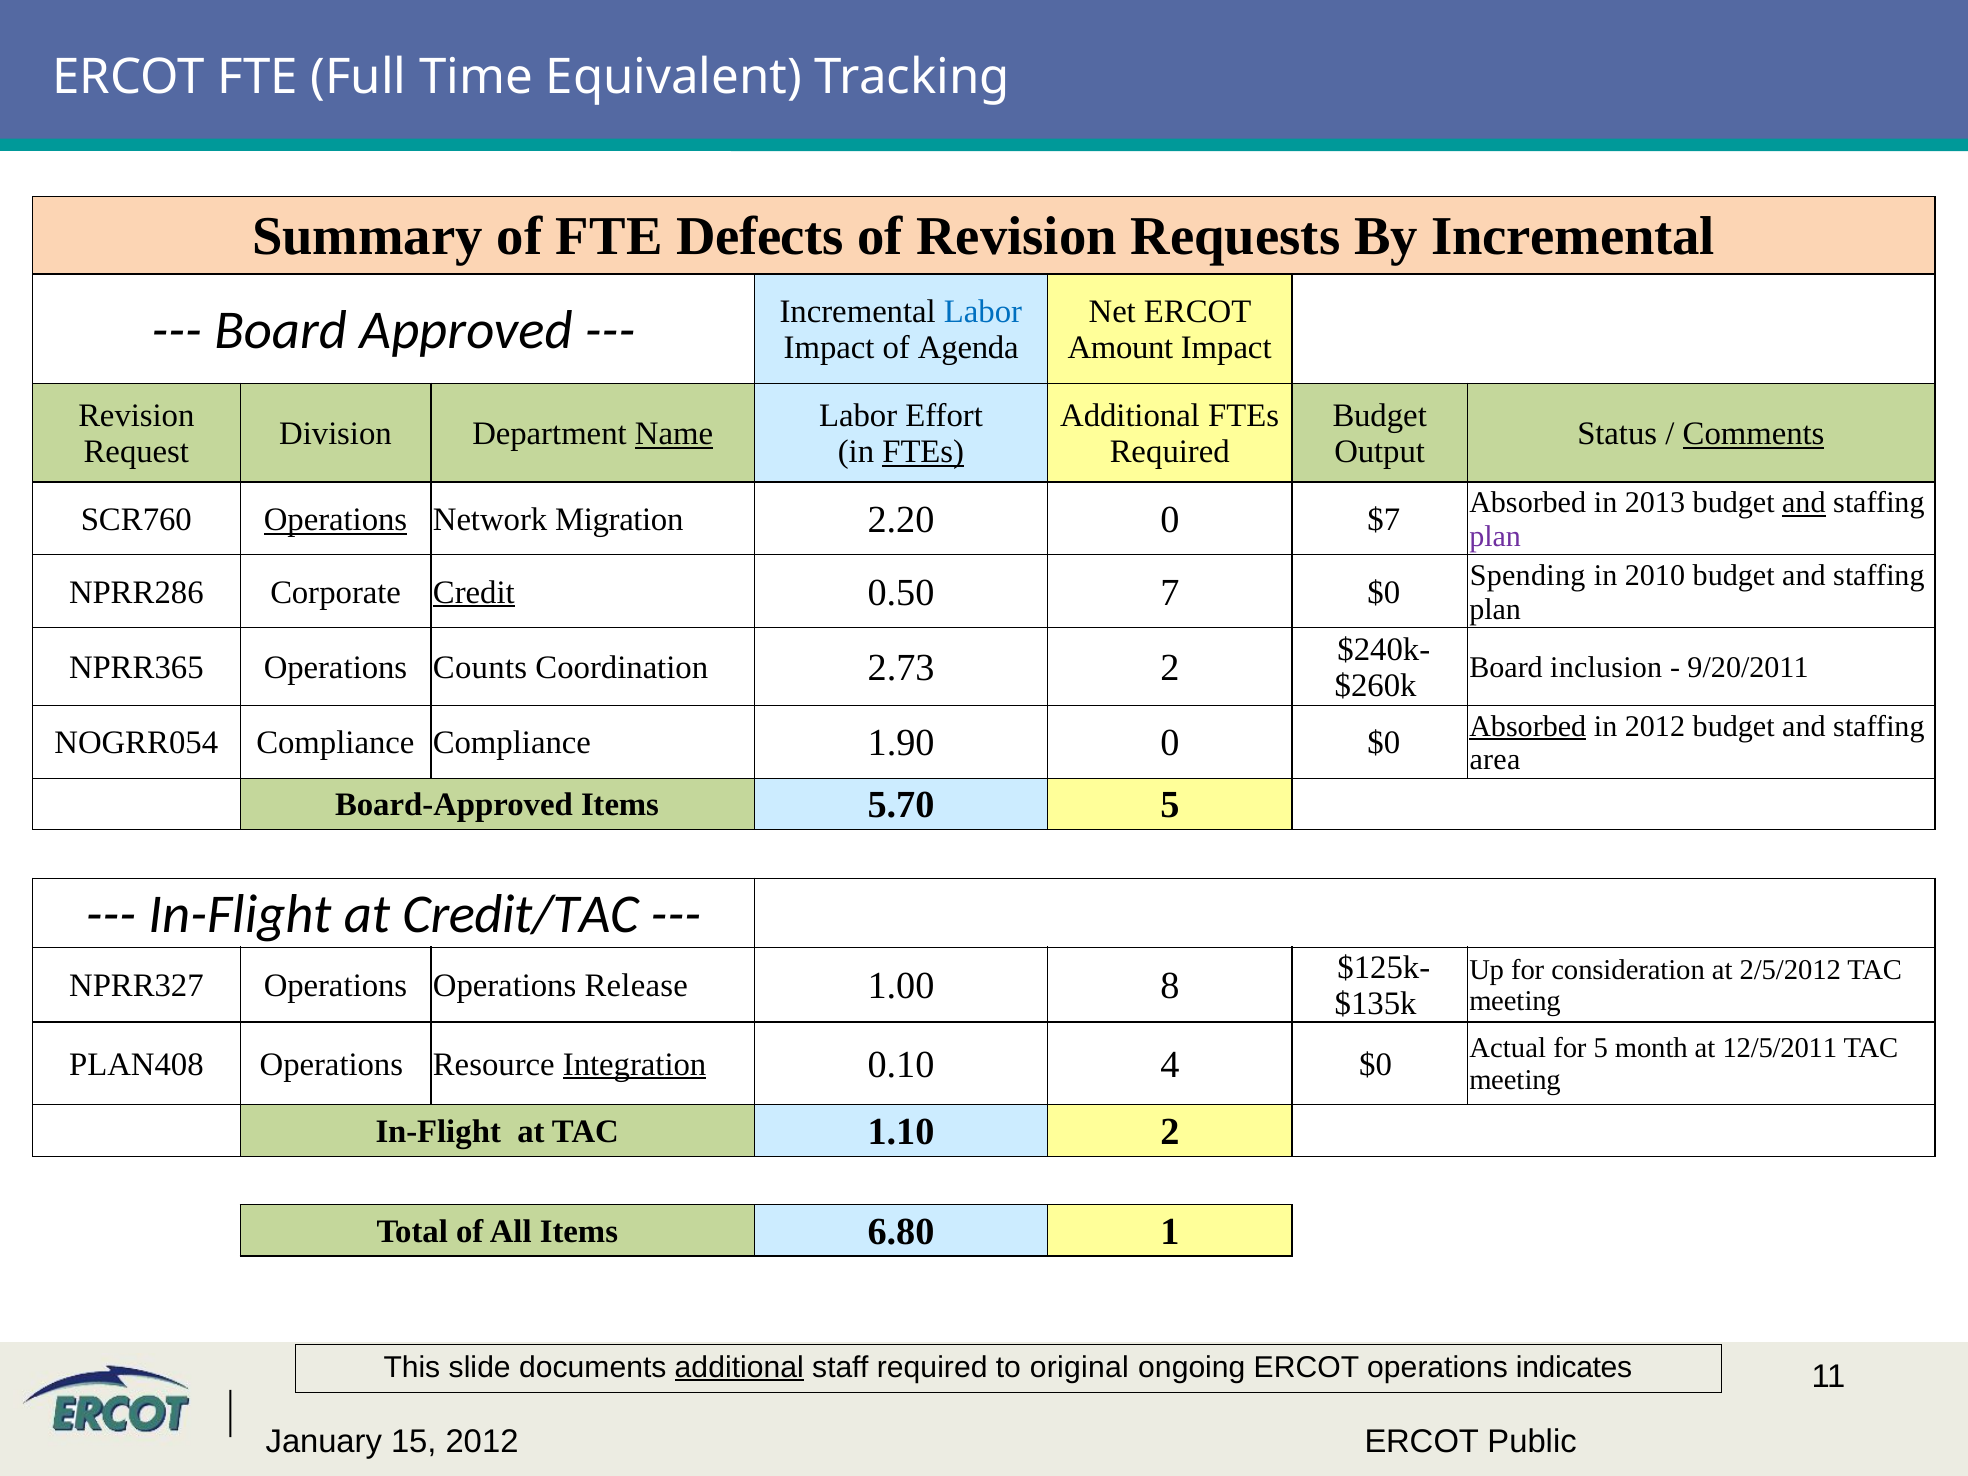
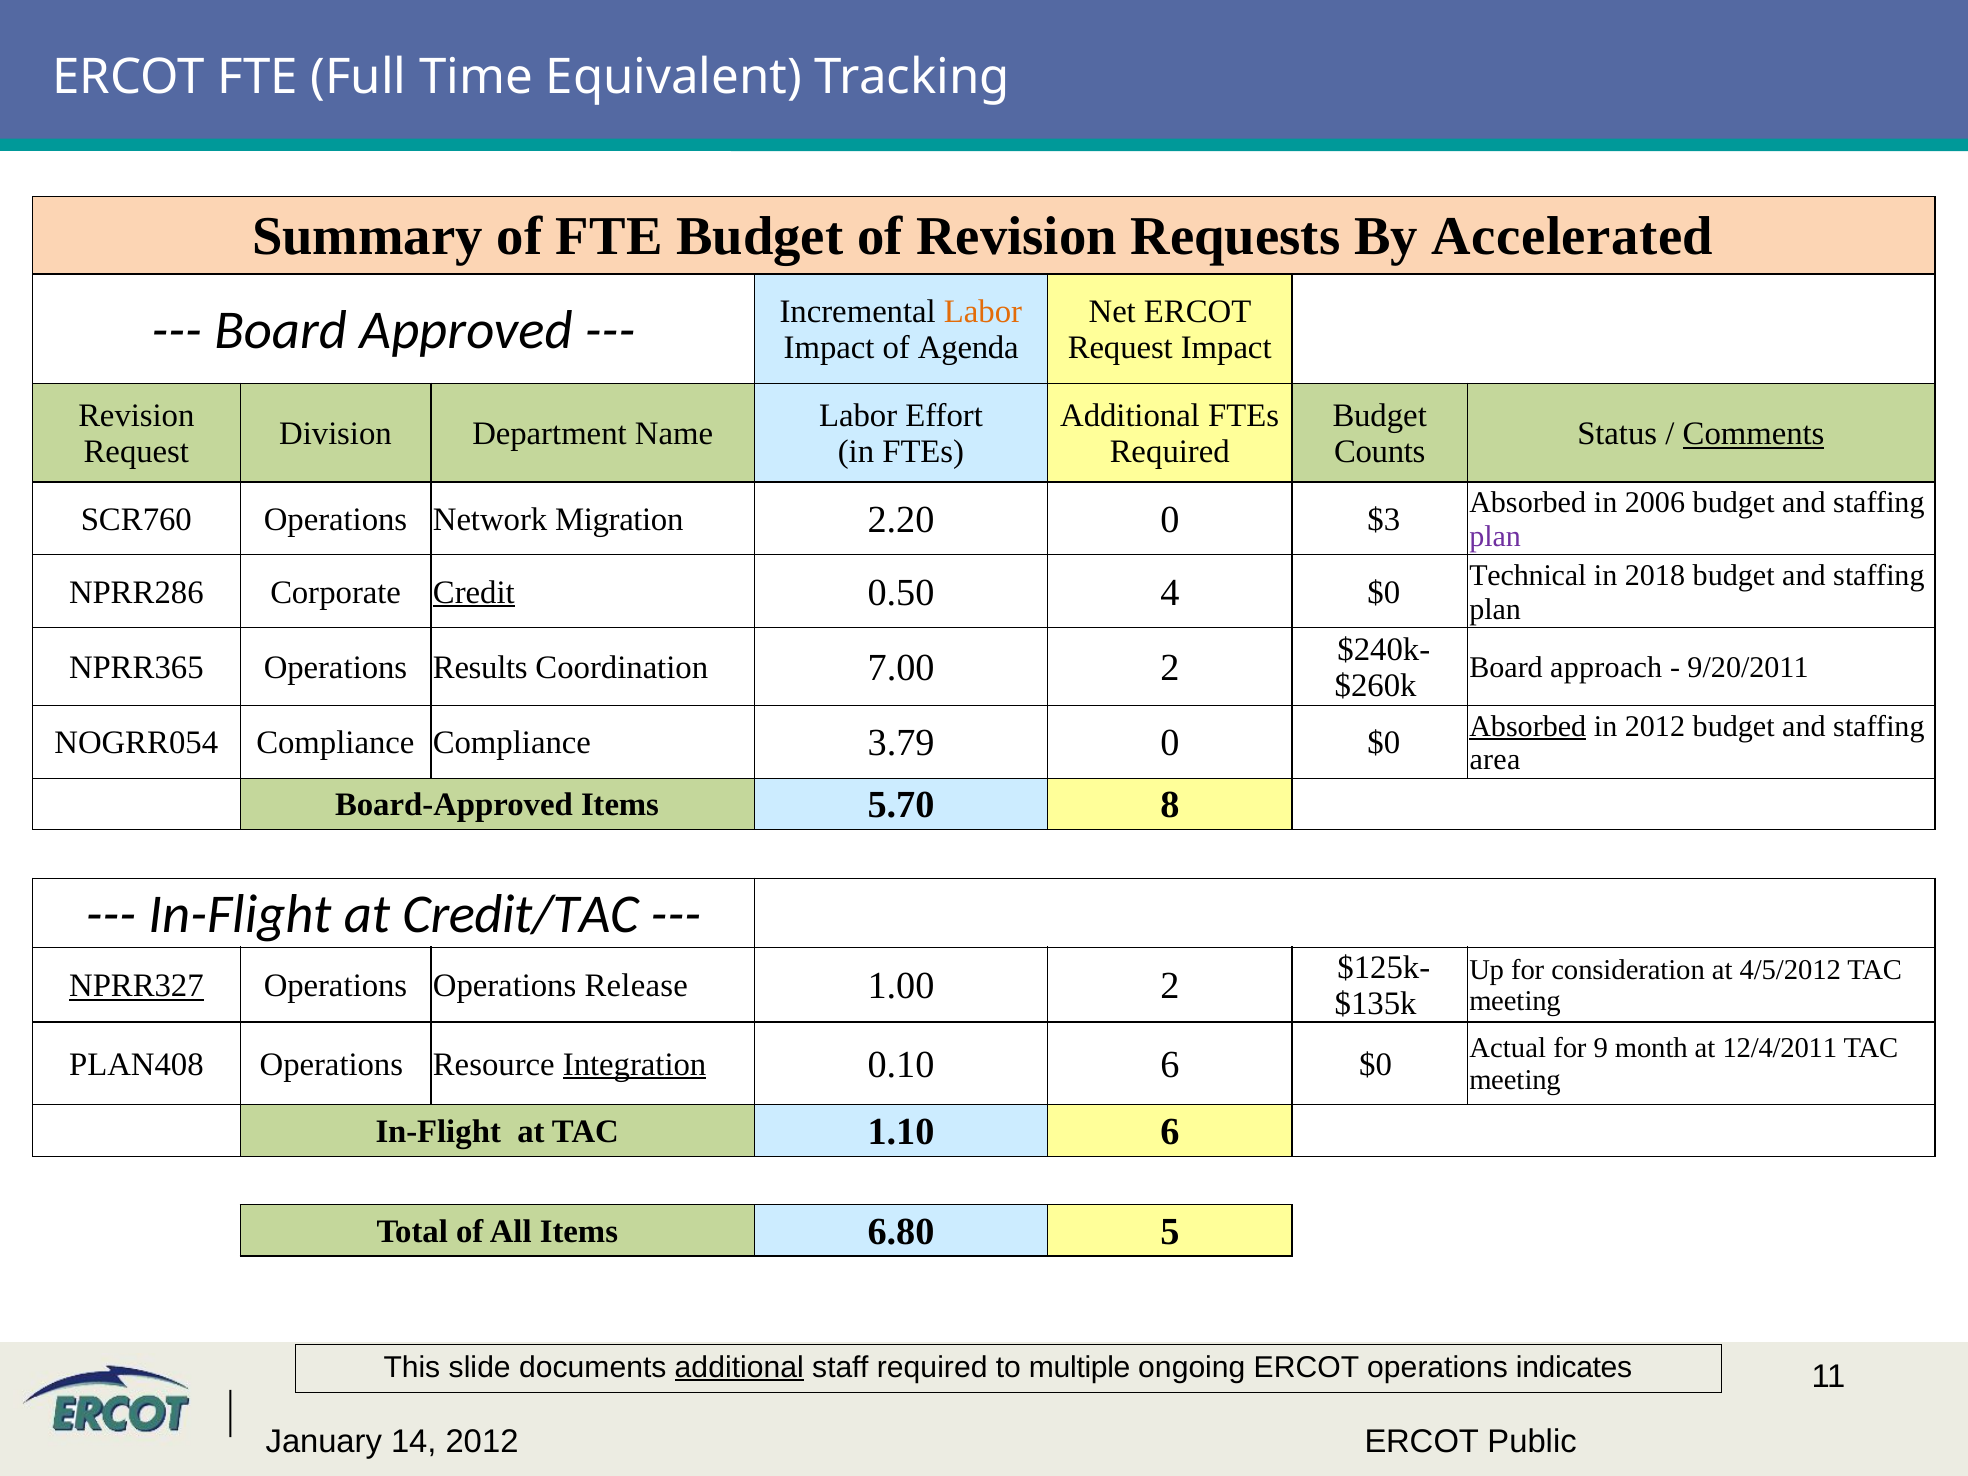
FTE Defects: Defects -> Budget
By Incremental: Incremental -> Accelerated
Labor at (983, 312) colour: blue -> orange
Amount at (1120, 348): Amount -> Request
Name underline: present -> none
FTEs at (923, 452) underline: present -> none
Output: Output -> Counts
2013: 2013 -> 2006
and at (1804, 503) underline: present -> none
Operations at (336, 519) underline: present -> none
$7: $7 -> $3
Spending: Spending -> Technical
2010: 2010 -> 2018
7: 7 -> 4
Counts: Counts -> Results
2.73: 2.73 -> 7.00
inclusion: inclusion -> approach
1.90: 1.90 -> 3.79
5.70 5: 5 -> 8
2/5/2012: 2/5/2012 -> 4/5/2012
NPRR327 underline: none -> present
1.00 8: 8 -> 2
0.10 4: 4 -> 6
for 5: 5 -> 9
12/5/2011: 12/5/2011 -> 12/4/2011
1.10 2: 2 -> 6
1: 1 -> 5
original: original -> multiple
15: 15 -> 14
